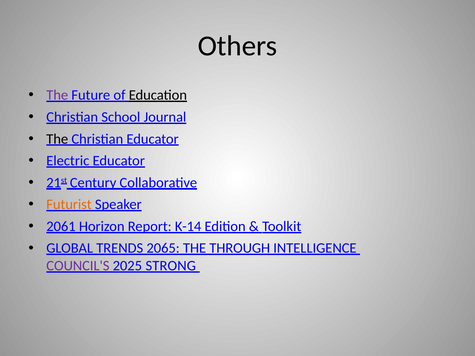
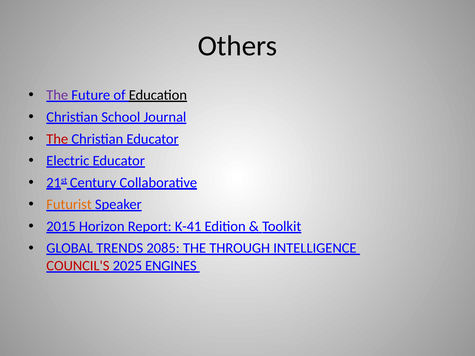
The at (57, 139) colour: black -> red
2061: 2061 -> 2015
K-14: K-14 -> K-41
2065: 2065 -> 2085
COUNCIL'S colour: purple -> red
STRONG: STRONG -> ENGINES
